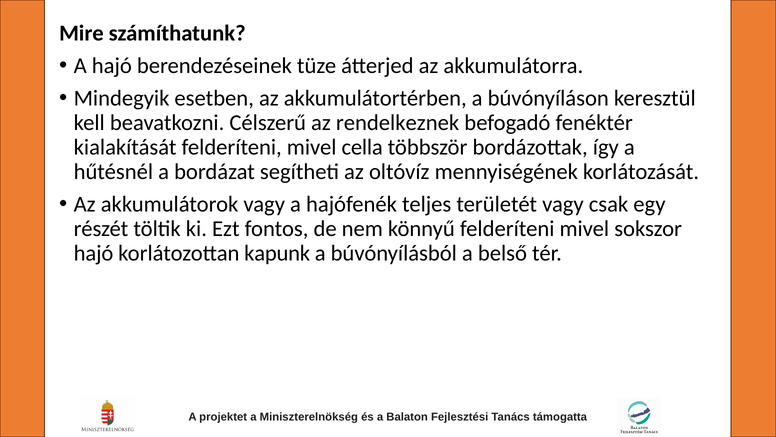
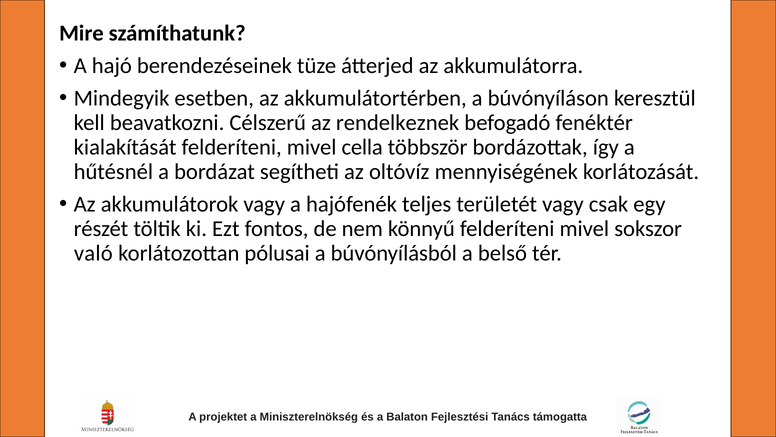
hajó at (94, 253): hajó -> való
kapunk: kapunk -> pólusai
